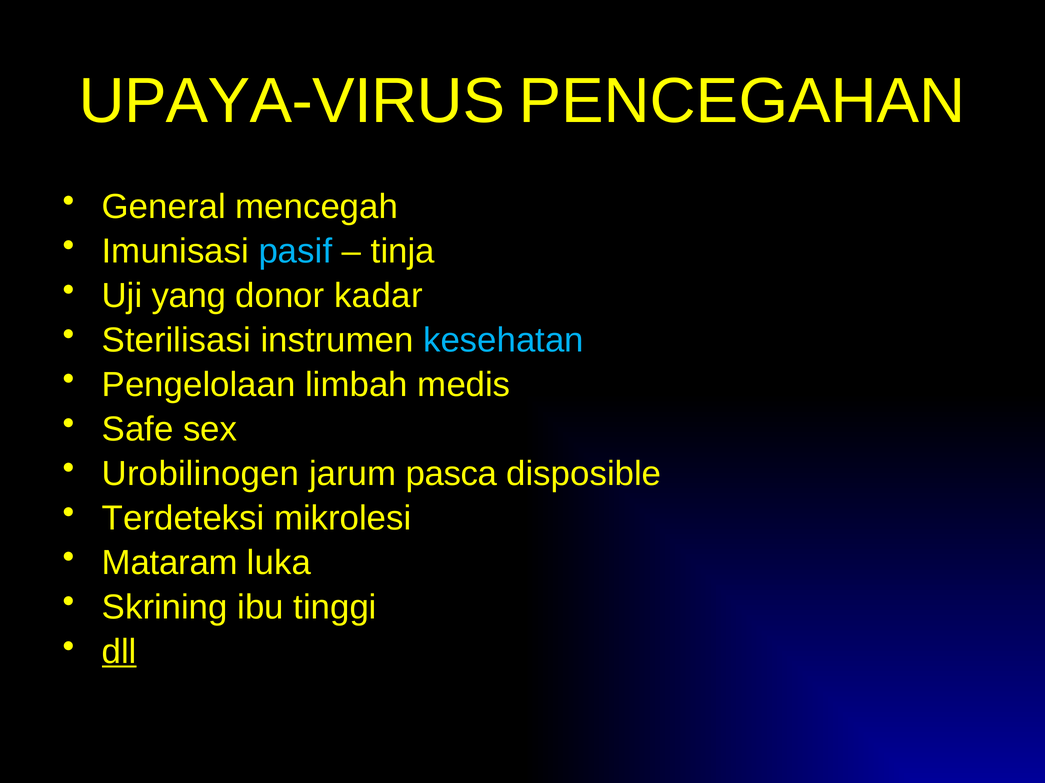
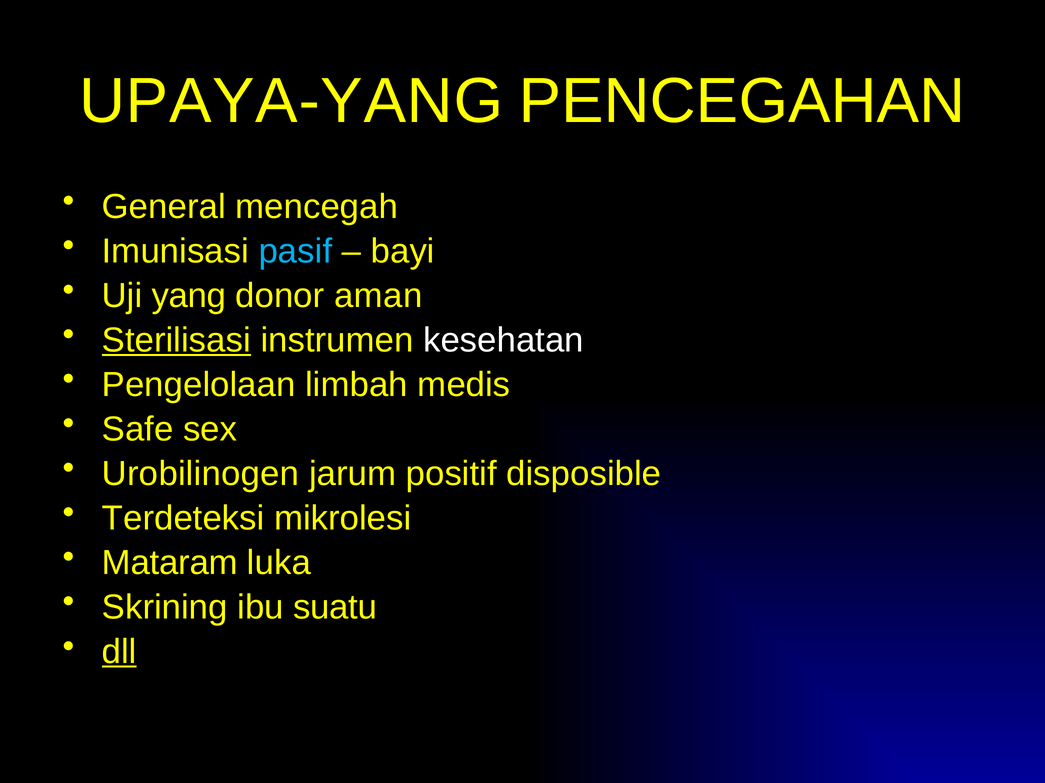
UPAYA-VIRUS: UPAYA-VIRUS -> UPAYA-YANG
tinja: tinja -> bayi
kadar: kadar -> aman
Sterilisasi underline: none -> present
kesehatan colour: light blue -> white
pasca: pasca -> positif
tinggi: tinggi -> suatu
